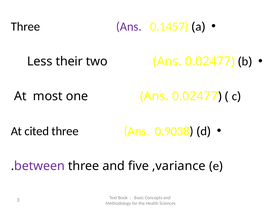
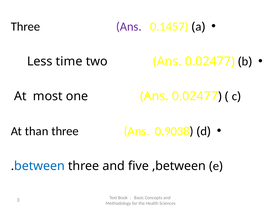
their: their -> time
cited: cited -> than
between colour: purple -> blue
,variance: ,variance -> ,between
